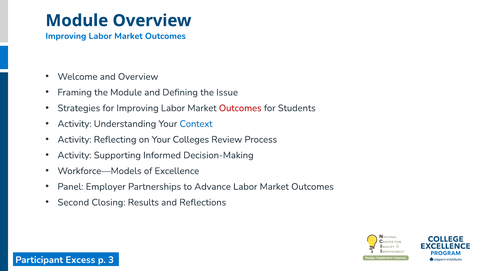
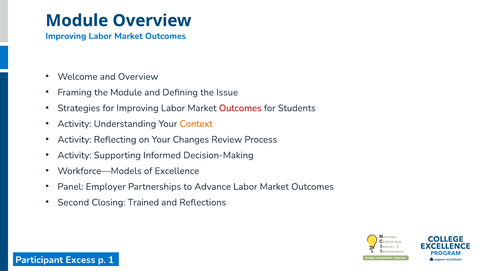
Context colour: blue -> orange
Colleges: Colleges -> Changes
Results: Results -> Trained
3: 3 -> 1
